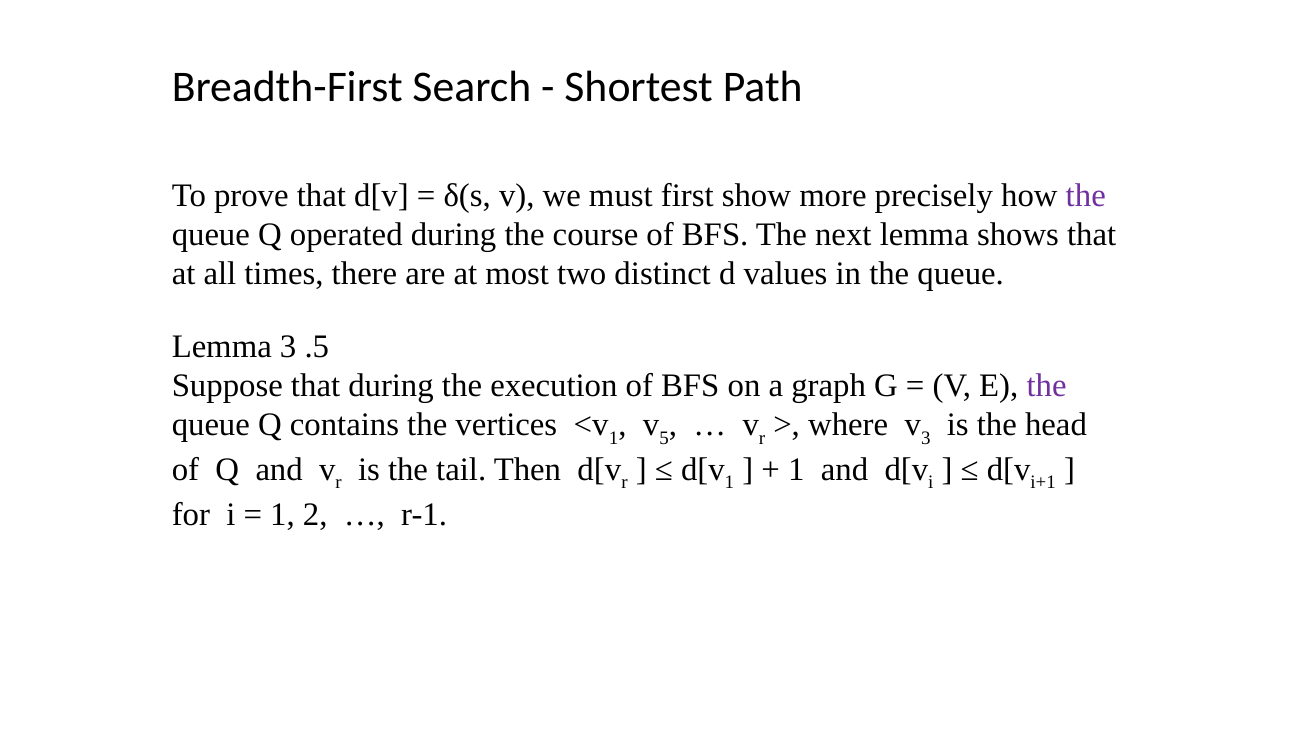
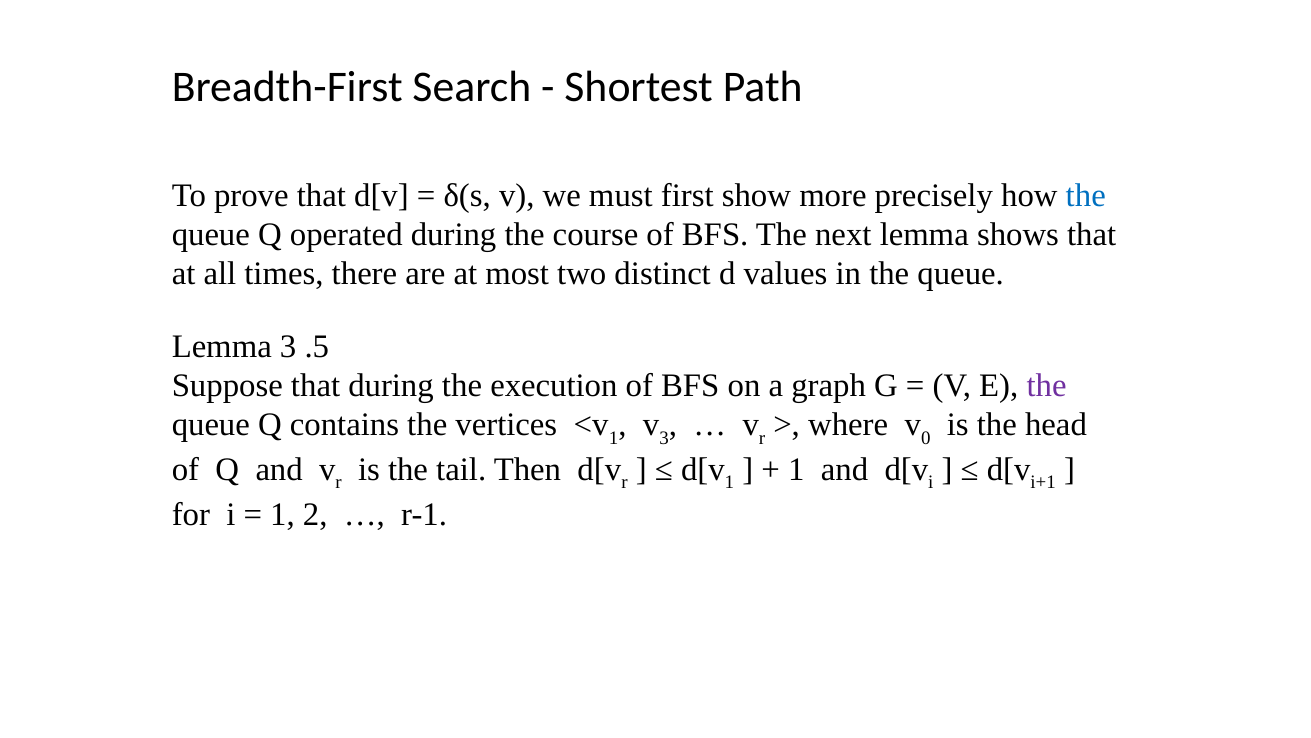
the at (1086, 195) colour: purple -> blue
v 5: 5 -> 3
v 3: 3 -> 0
